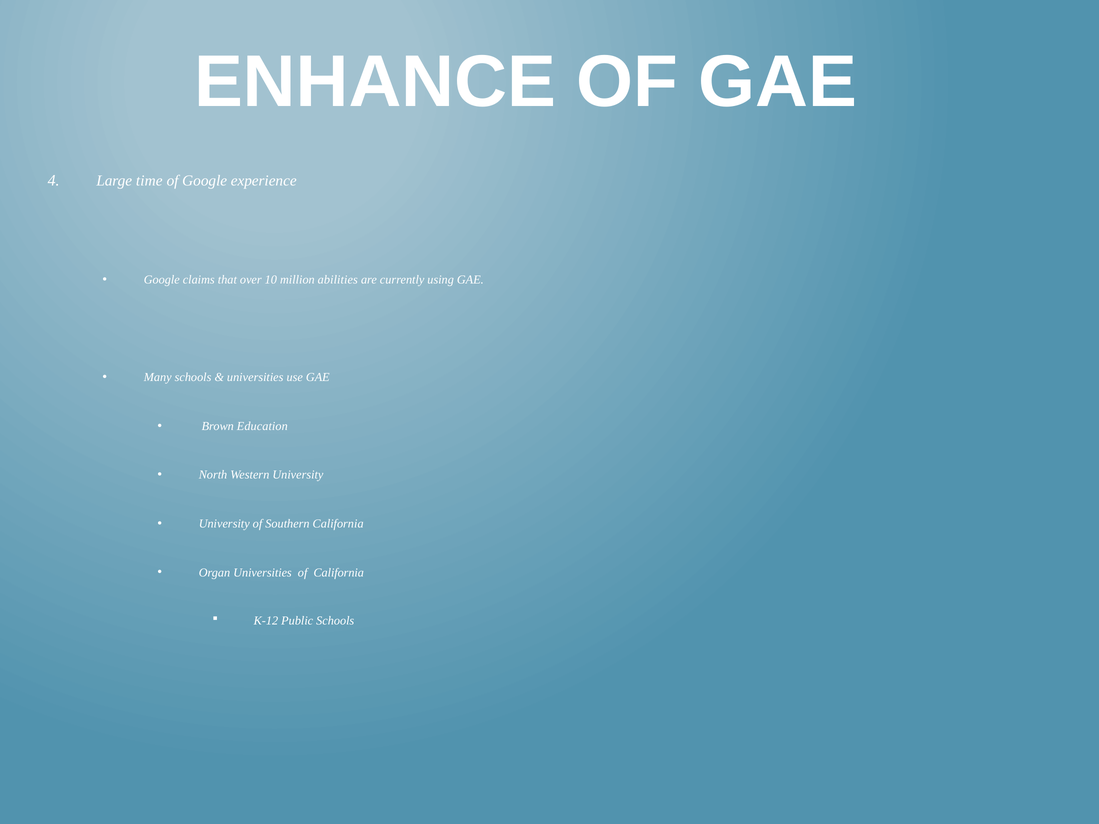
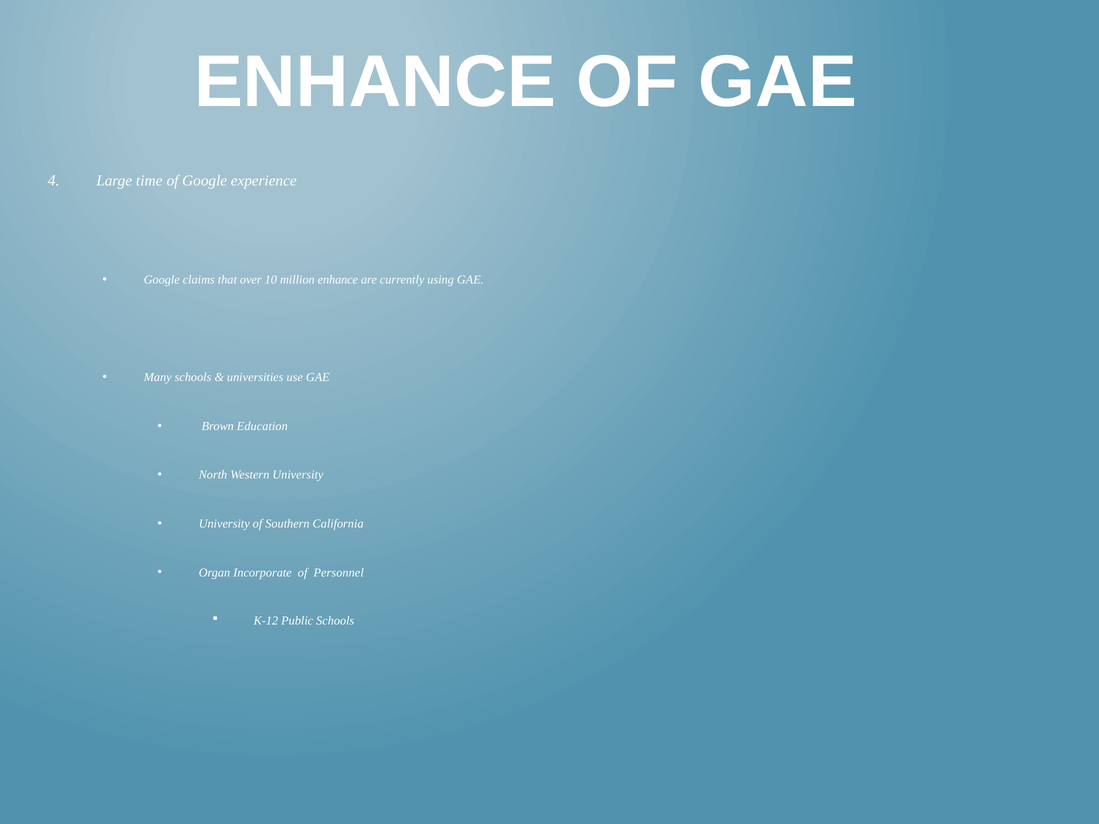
million abilities: abilities -> enhance
Organ Universities: Universities -> Incorporate
of California: California -> Personnel
